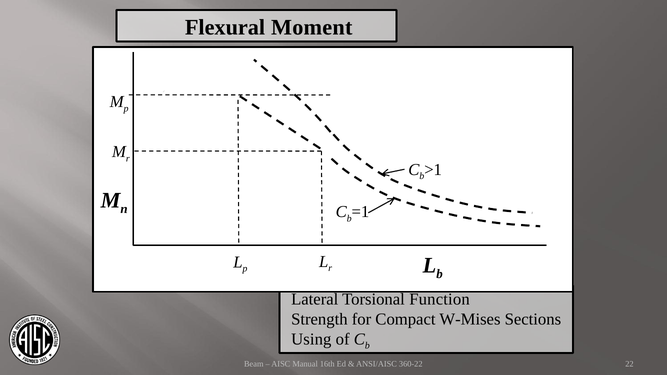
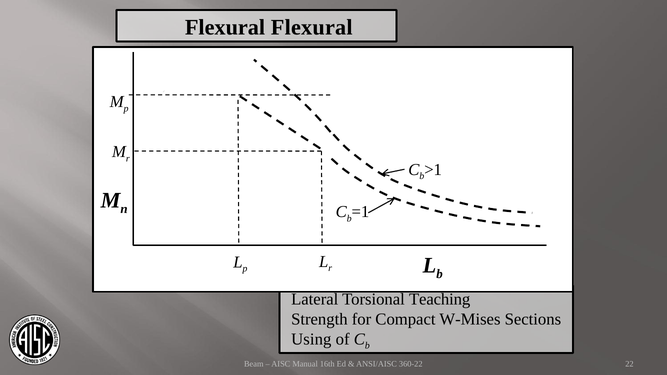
Flexural Moment: Moment -> Flexural
Function: Function -> Teaching
